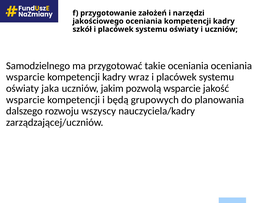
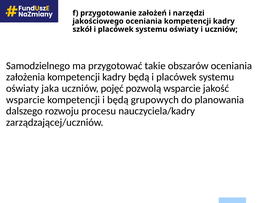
takie oceniania: oceniania -> obszarów
wsparcie at (25, 77): wsparcie -> założenia
kadry wraz: wraz -> będą
jakim: jakim -> pojęć
wszyscy: wszyscy -> procesu
